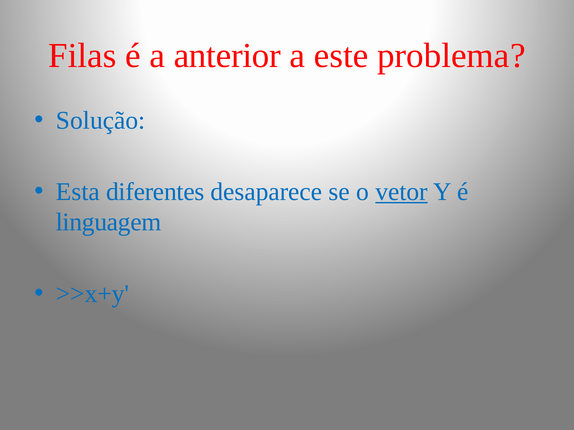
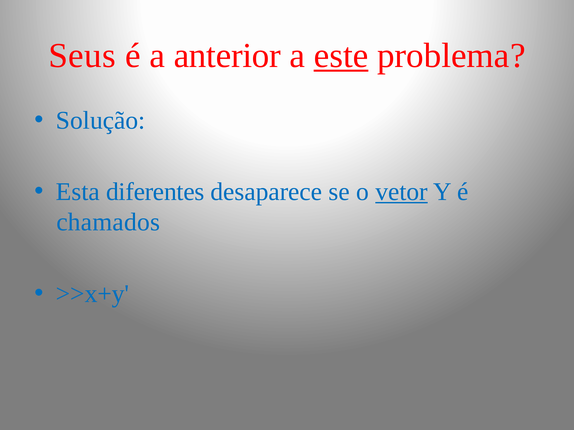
Filas: Filas -> Seus
este underline: none -> present
linguagem: linguagem -> chamados
